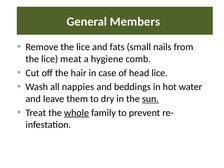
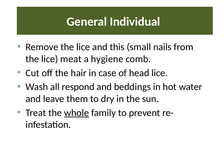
Members: Members -> Individual
fats: fats -> this
nappies: nappies -> respond
sun underline: present -> none
